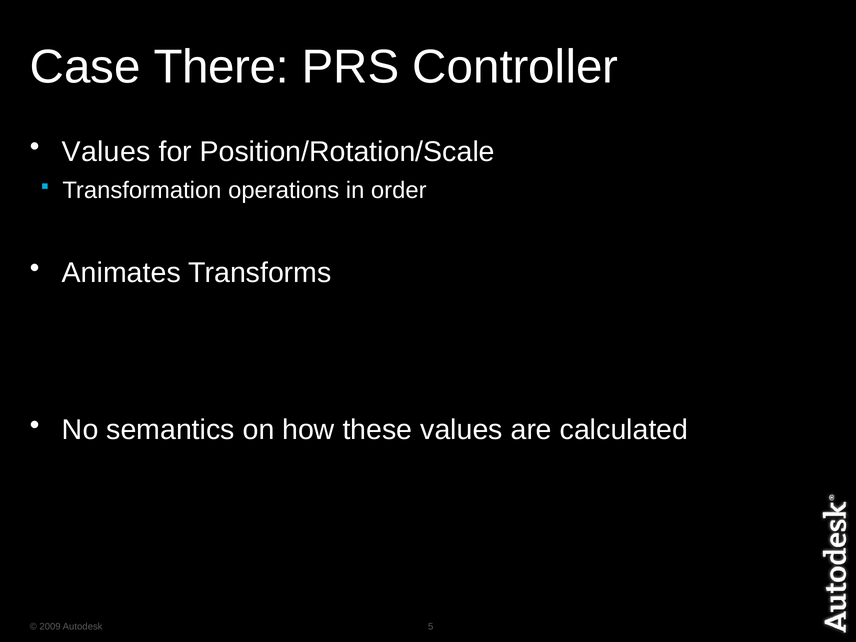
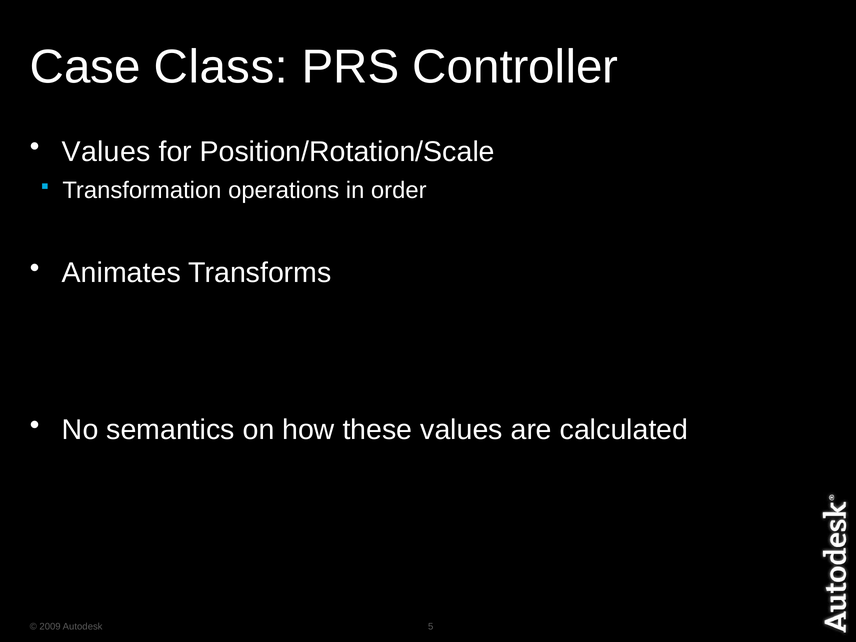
There: There -> Class
